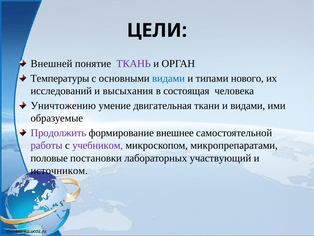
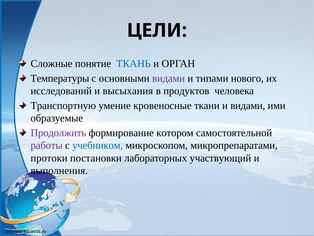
Внешней: Внешней -> Сложные
ТКАНЬ colour: purple -> blue
видами at (169, 78) colour: blue -> purple
состоящая: состоящая -> продуктов
Уничтожению: Уничтожению -> Транспортную
двигательная: двигательная -> кровеносные
внешнее: внешнее -> котором
учебником colour: purple -> blue
половые: половые -> протоки
источником: источником -> выполнения
